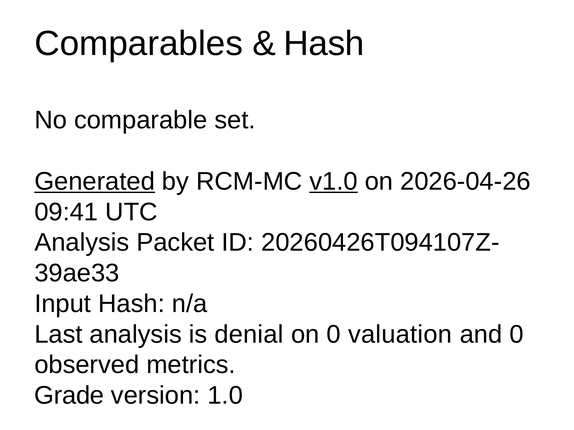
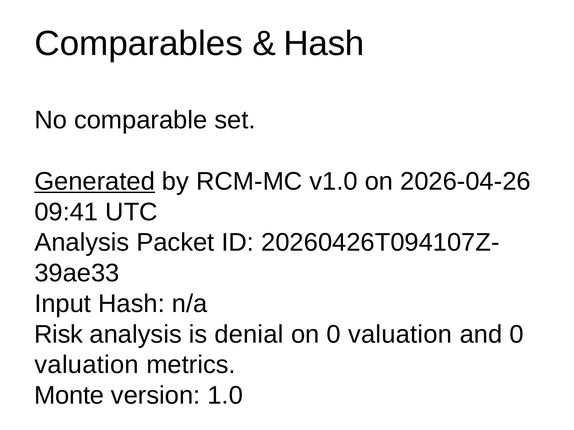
v1.0 underline: present -> none
Last: Last -> Risk
observed at (87, 365): observed -> valuation
Grade: Grade -> Monte
